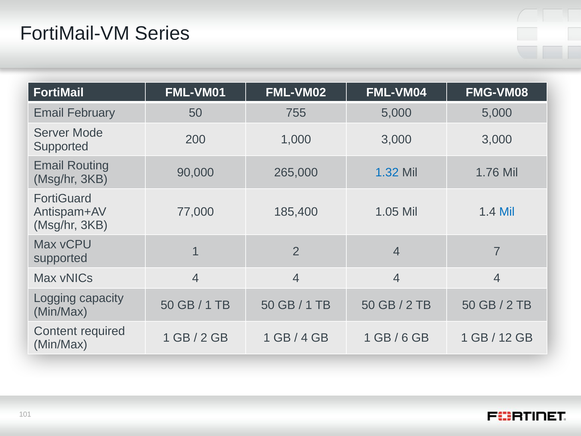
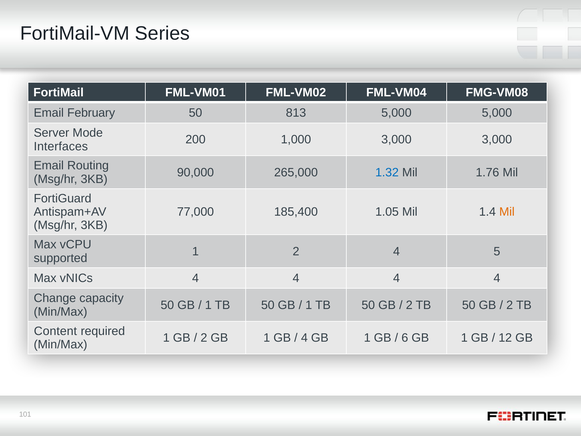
755: 755 -> 813
Supported at (61, 146): Supported -> Interfaces
Mil at (507, 212) colour: blue -> orange
7: 7 -> 5
Logging: Logging -> Change
